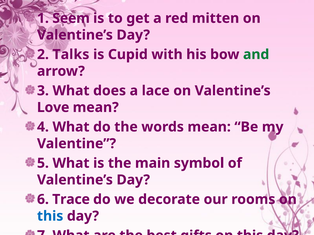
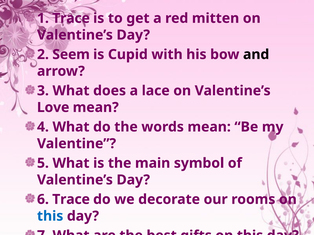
1 Seem: Seem -> Trace
Talks: Talks -> Seem
and colour: green -> black
